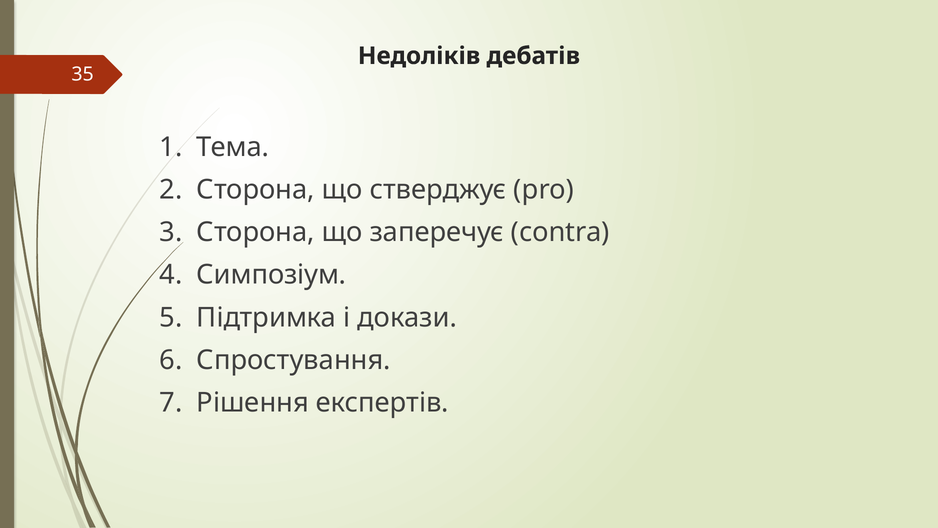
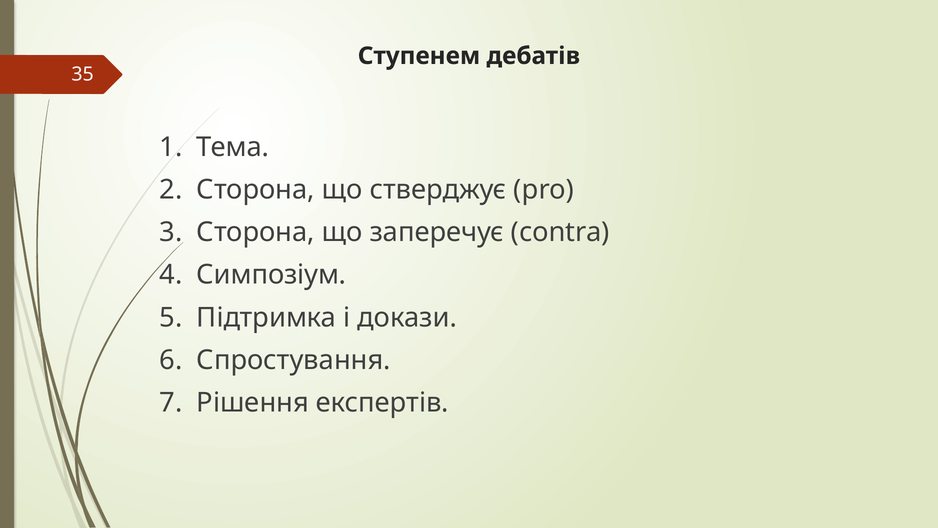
Недоліків: Недоліків -> Ступенем
